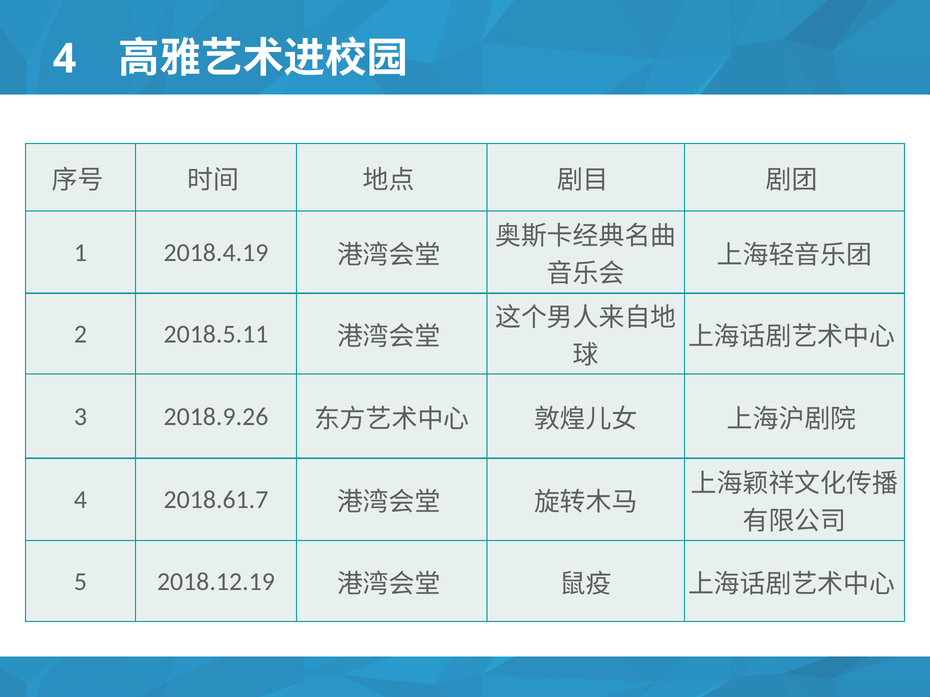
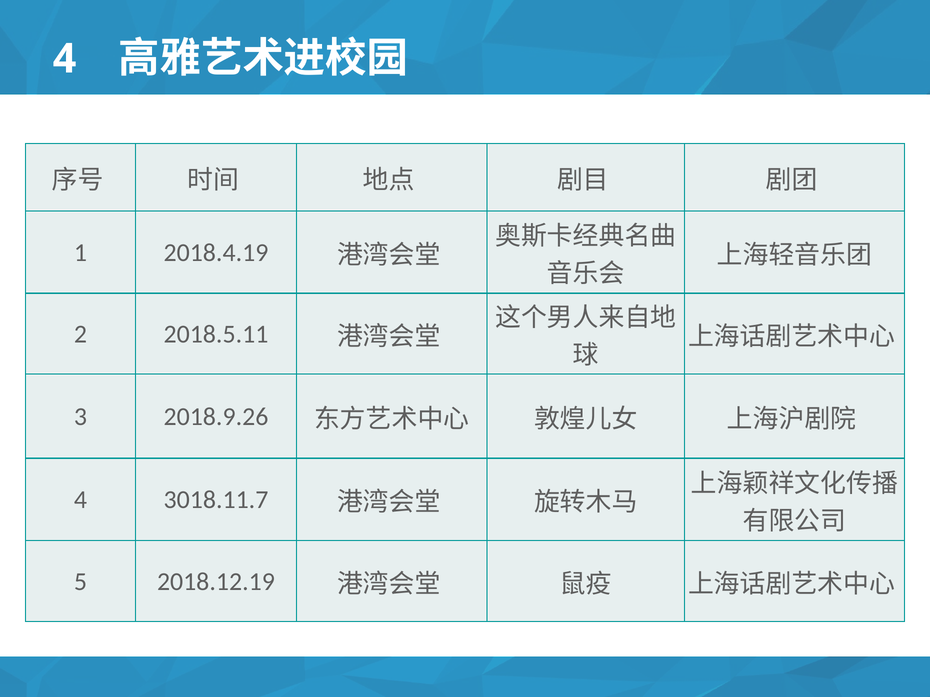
2018.61.7: 2018.61.7 -> 3018.11.7
